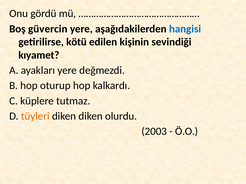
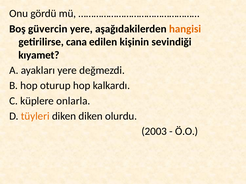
hangisi colour: blue -> orange
kötü: kötü -> cana
tutmaz: tutmaz -> onlarla
